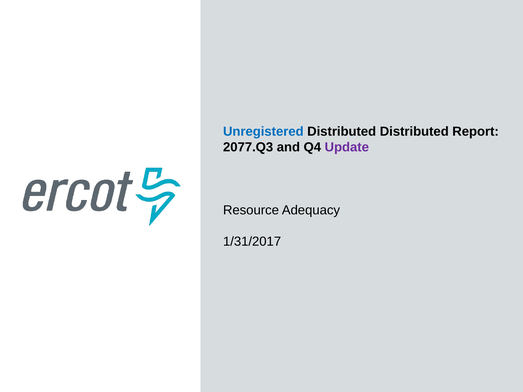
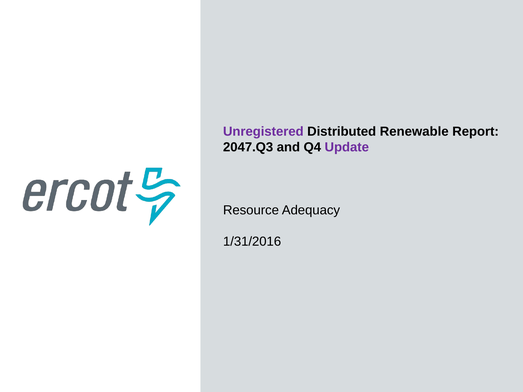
Unregistered colour: blue -> purple
Distributed Distributed: Distributed -> Renewable
2077.Q3: 2077.Q3 -> 2047.Q3
1/31/2017: 1/31/2017 -> 1/31/2016
